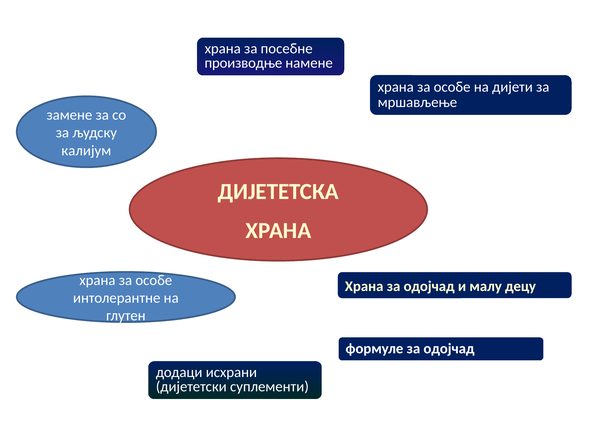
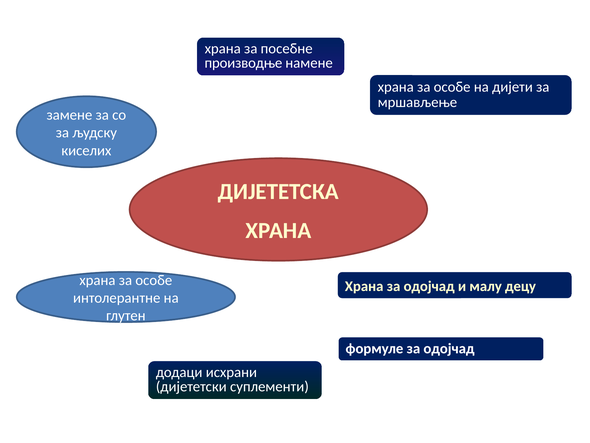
калијум: калијум -> киселих
